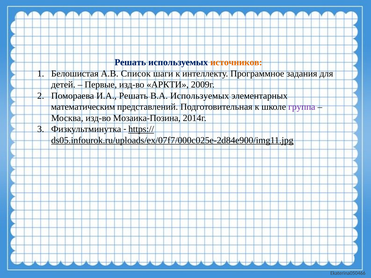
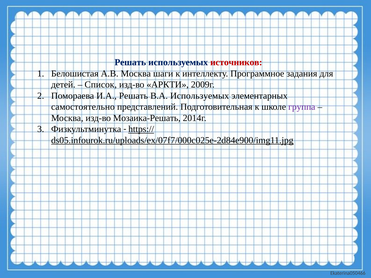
источников colour: orange -> red
А.В Список: Список -> Москва
Первые: Первые -> Список
математическим: математическим -> самостоятельно
Мозаика-Позина: Мозаика-Позина -> Мозаика-Решать
